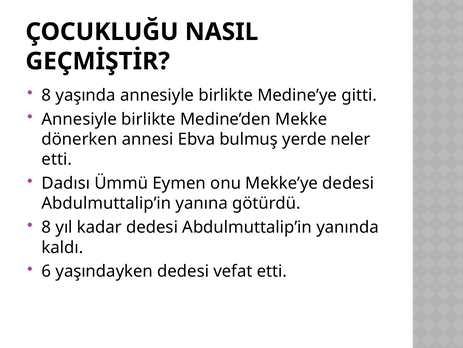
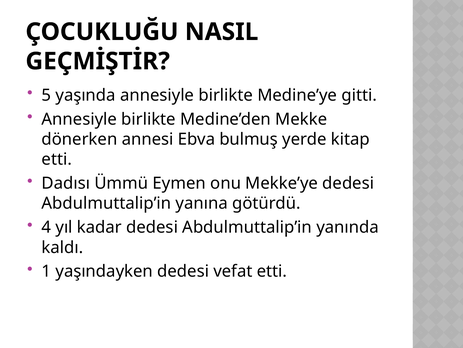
8 at (46, 95): 8 -> 5
neler: neler -> kitap
8 at (46, 227): 8 -> 4
6: 6 -> 1
